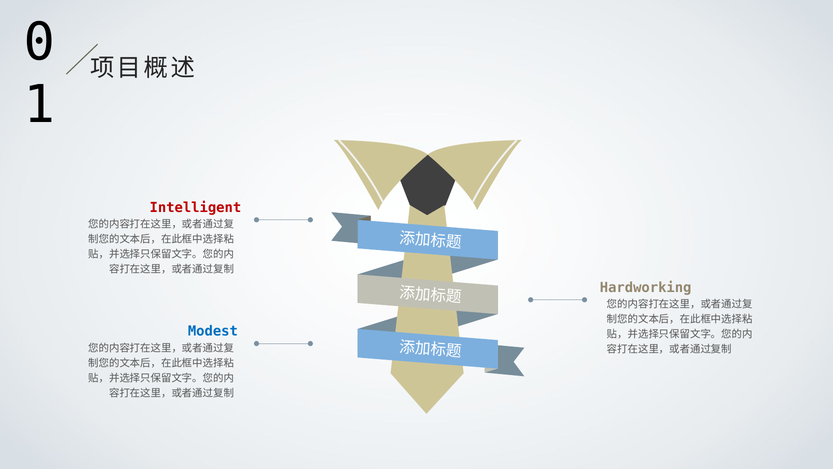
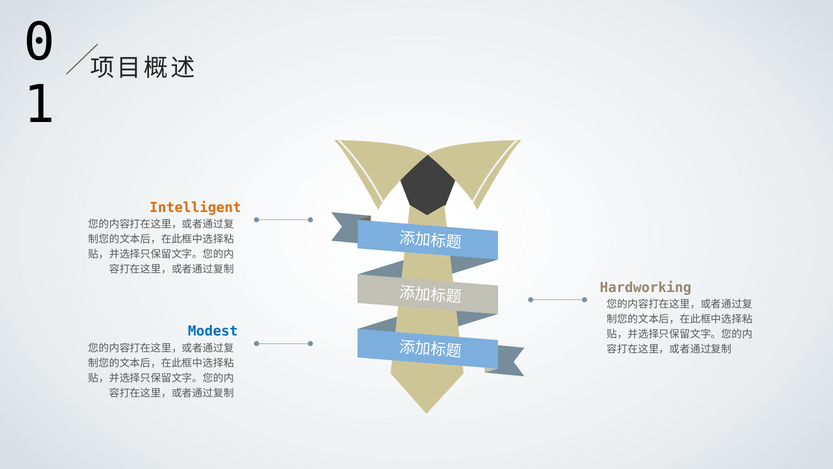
Intelligent colour: red -> orange
